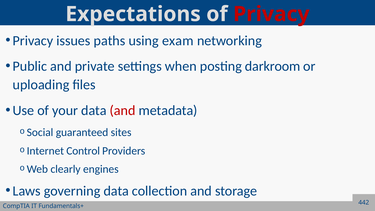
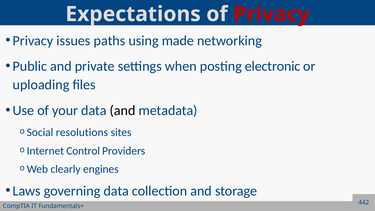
exam: exam -> made
darkroom: darkroom -> electronic
and at (123, 110) colour: red -> black
guaranteed: guaranteed -> resolutions
